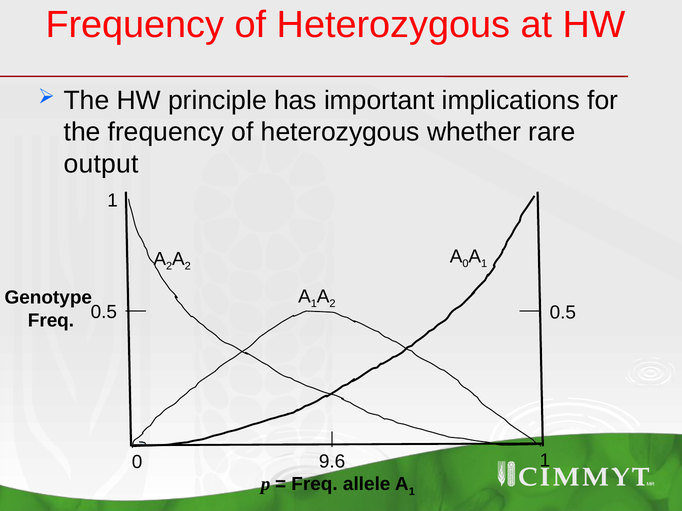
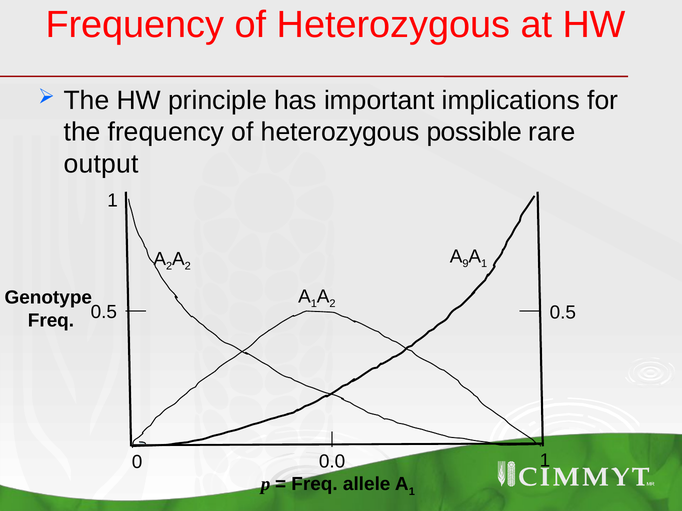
whether: whether -> possible
0 at (466, 264): 0 -> 9
9.6: 9.6 -> 0.0
